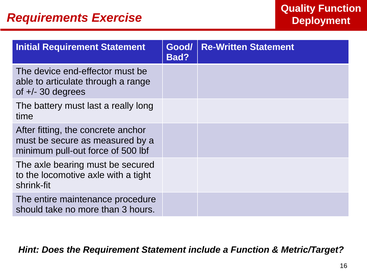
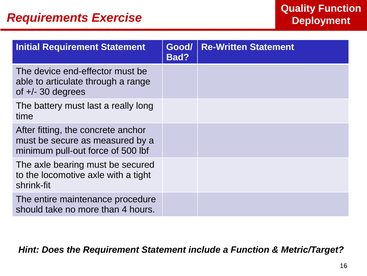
3: 3 -> 4
